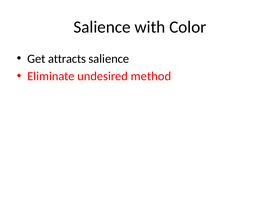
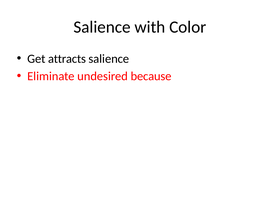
method: method -> because
